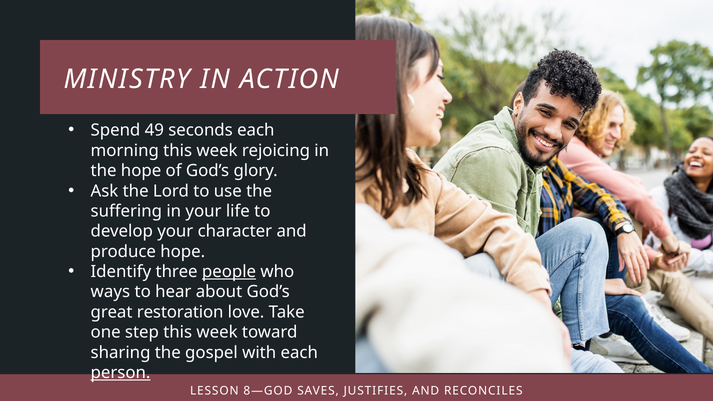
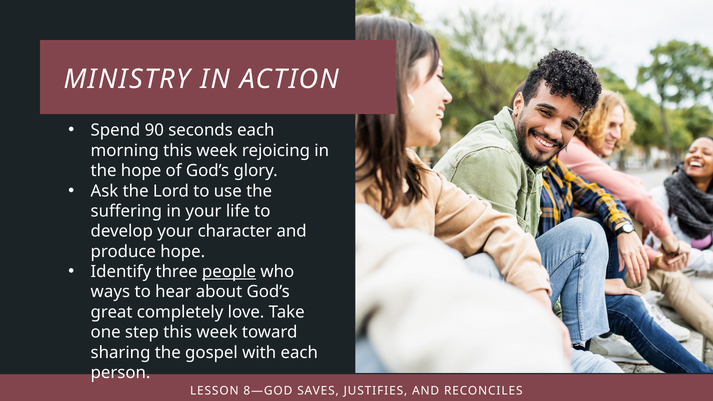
49: 49 -> 90
restoration: restoration -> completely
person underline: present -> none
